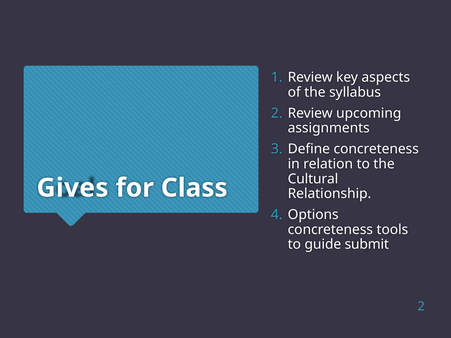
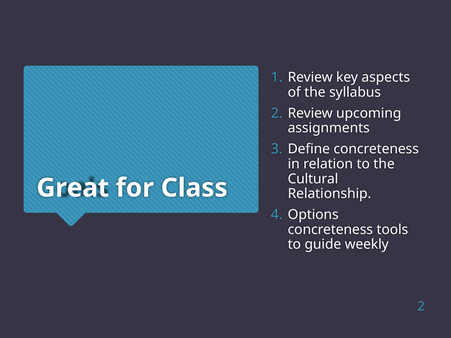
Gives: Gives -> Great
submit: submit -> weekly
